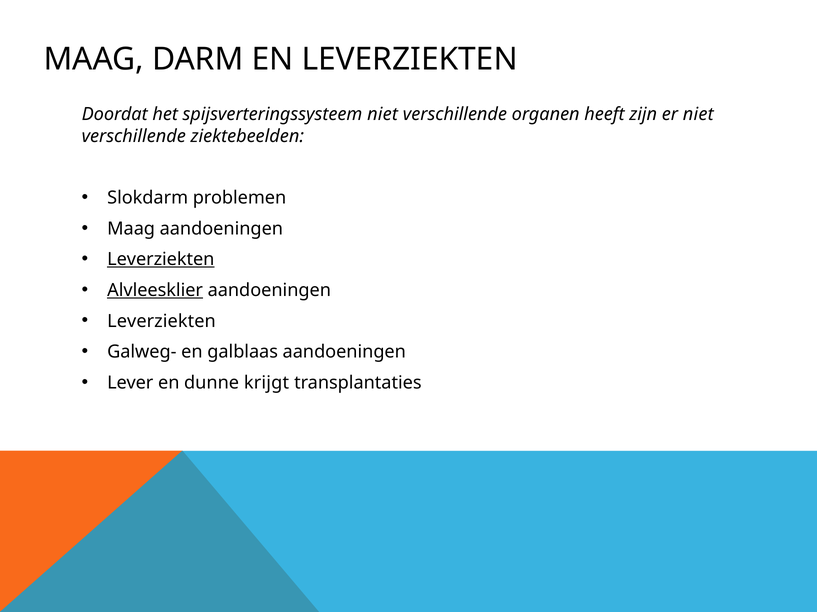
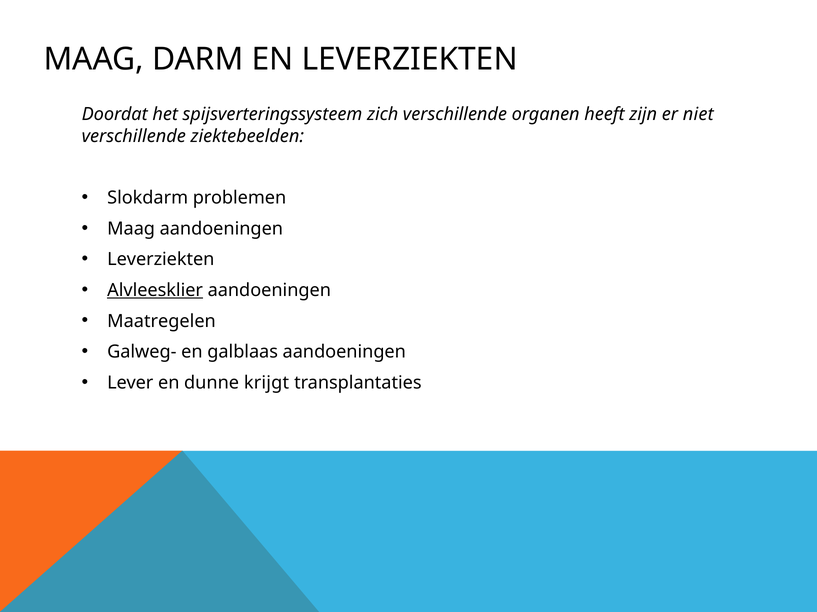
spijsverteringssysteem niet: niet -> zich
Leverziekten at (161, 260) underline: present -> none
Leverziekten at (162, 321): Leverziekten -> Maatregelen
